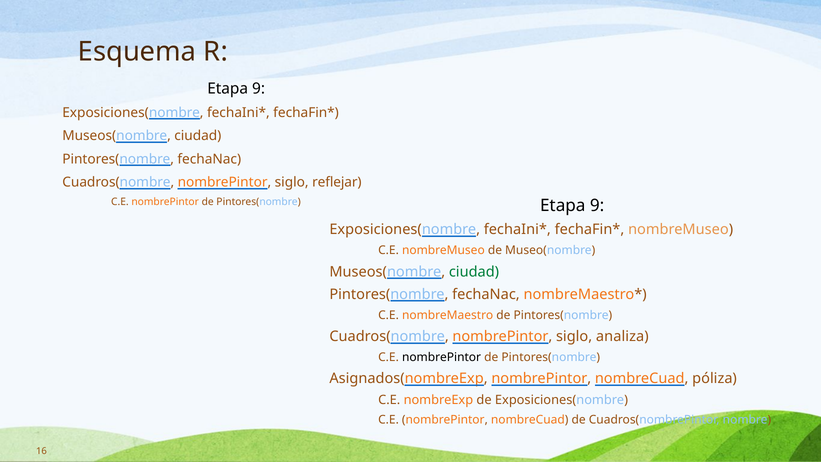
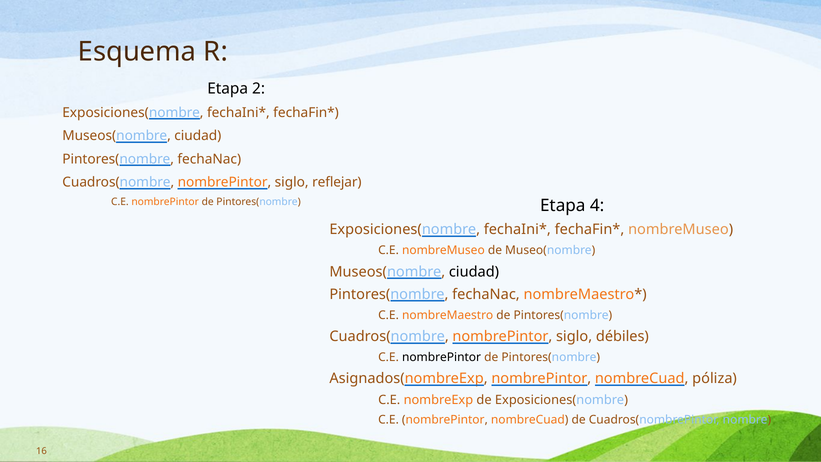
9 at (259, 88): 9 -> 2
Pintores(nombre Etapa 9: 9 -> 4
ciudad at (474, 272) colour: green -> black
analiza: analiza -> débiles
